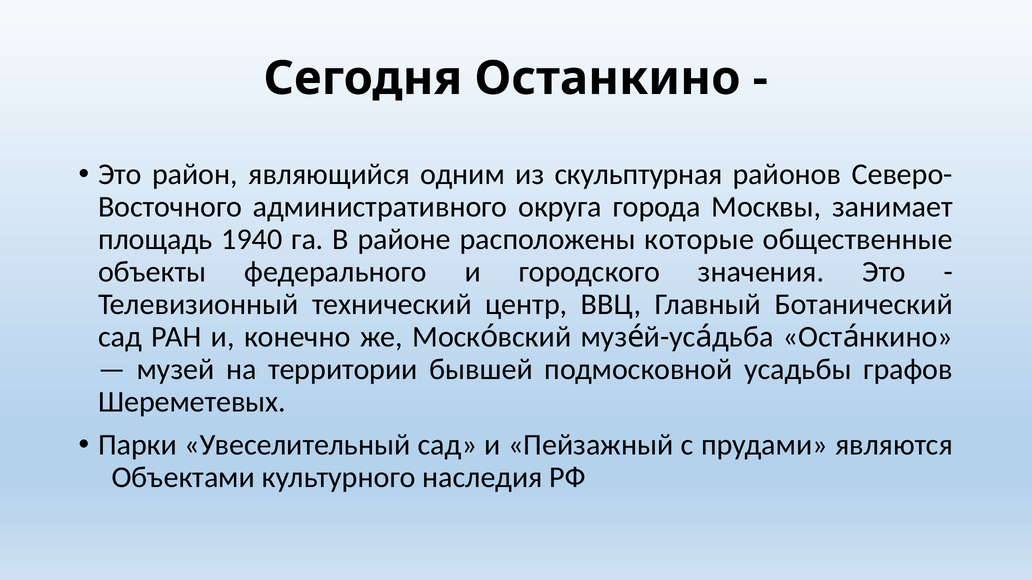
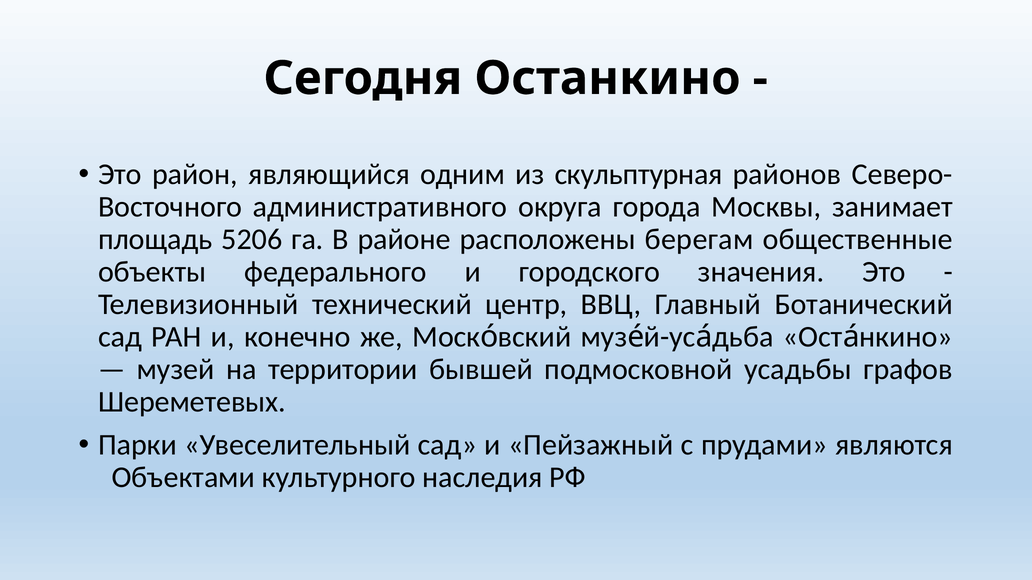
1940: 1940 -> 5206
которые: которые -> берегам
